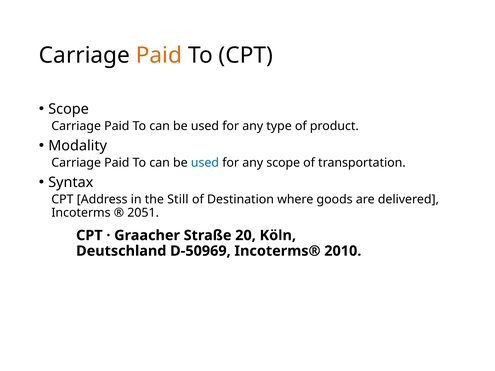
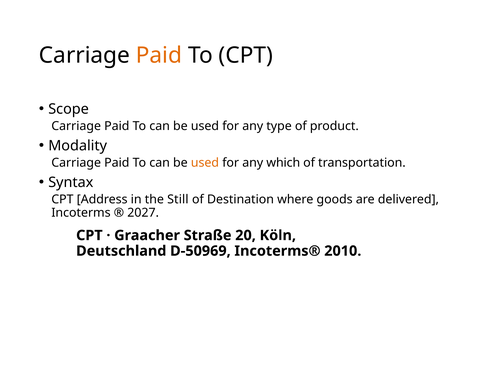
used at (205, 163) colour: blue -> orange
any scope: scope -> which
2051: 2051 -> 2027
